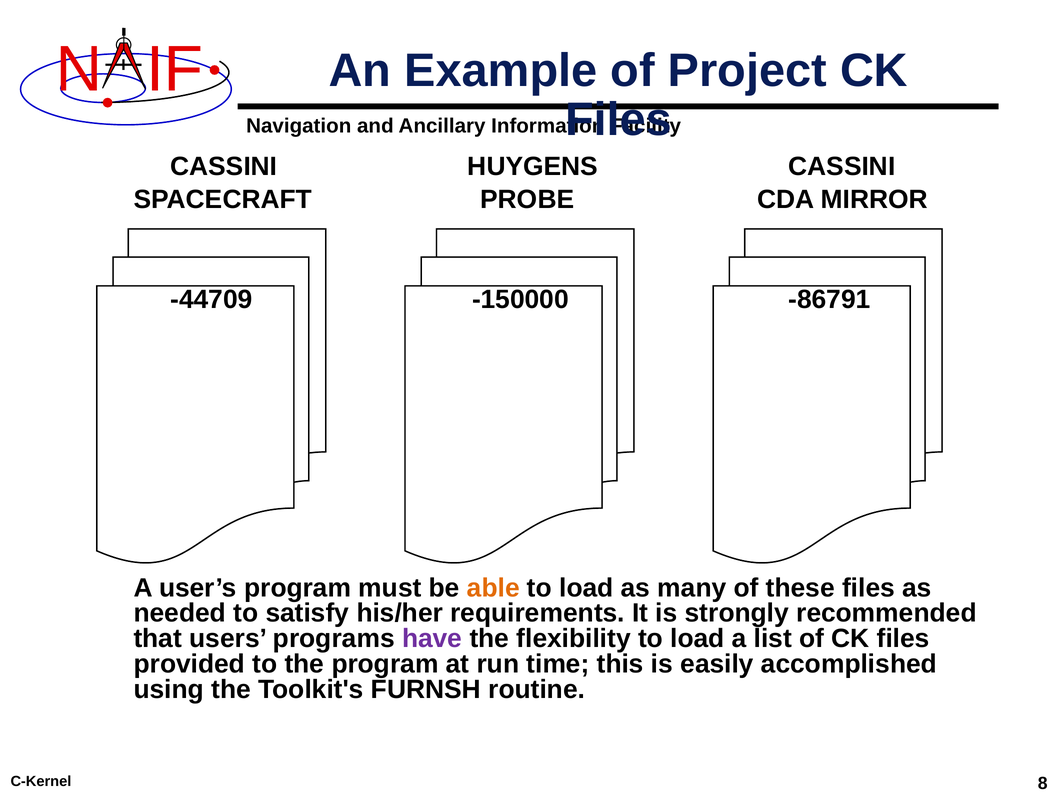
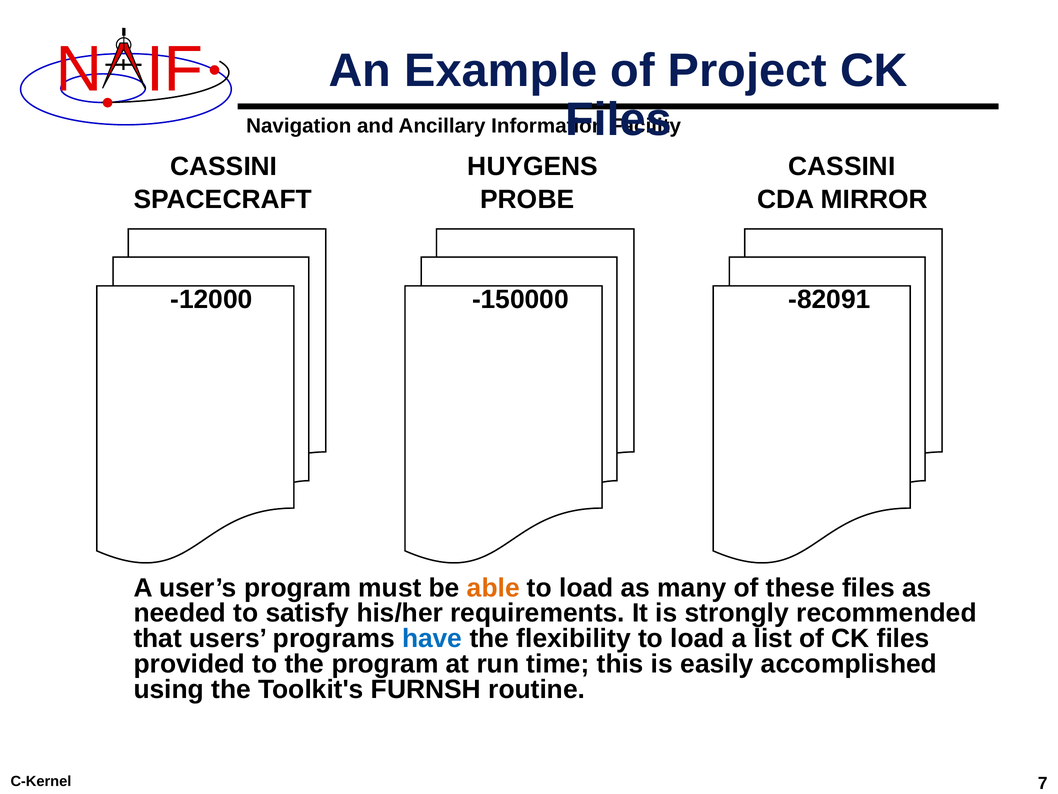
-44709: -44709 -> -12000
-86791: -86791 -> -82091
have colour: purple -> blue
8: 8 -> 7
